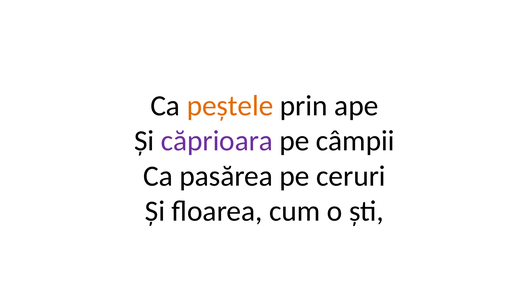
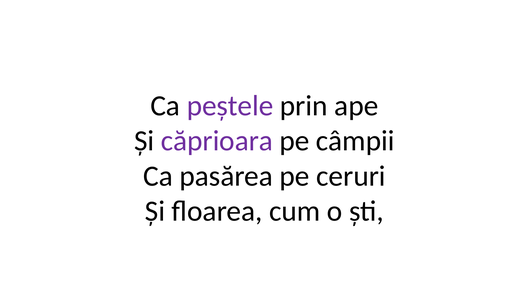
peștele colour: orange -> purple
